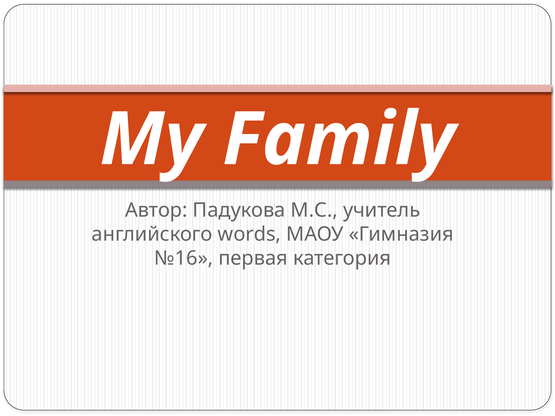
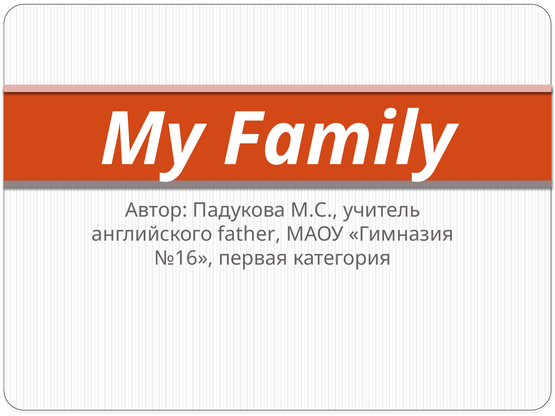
words: words -> father
